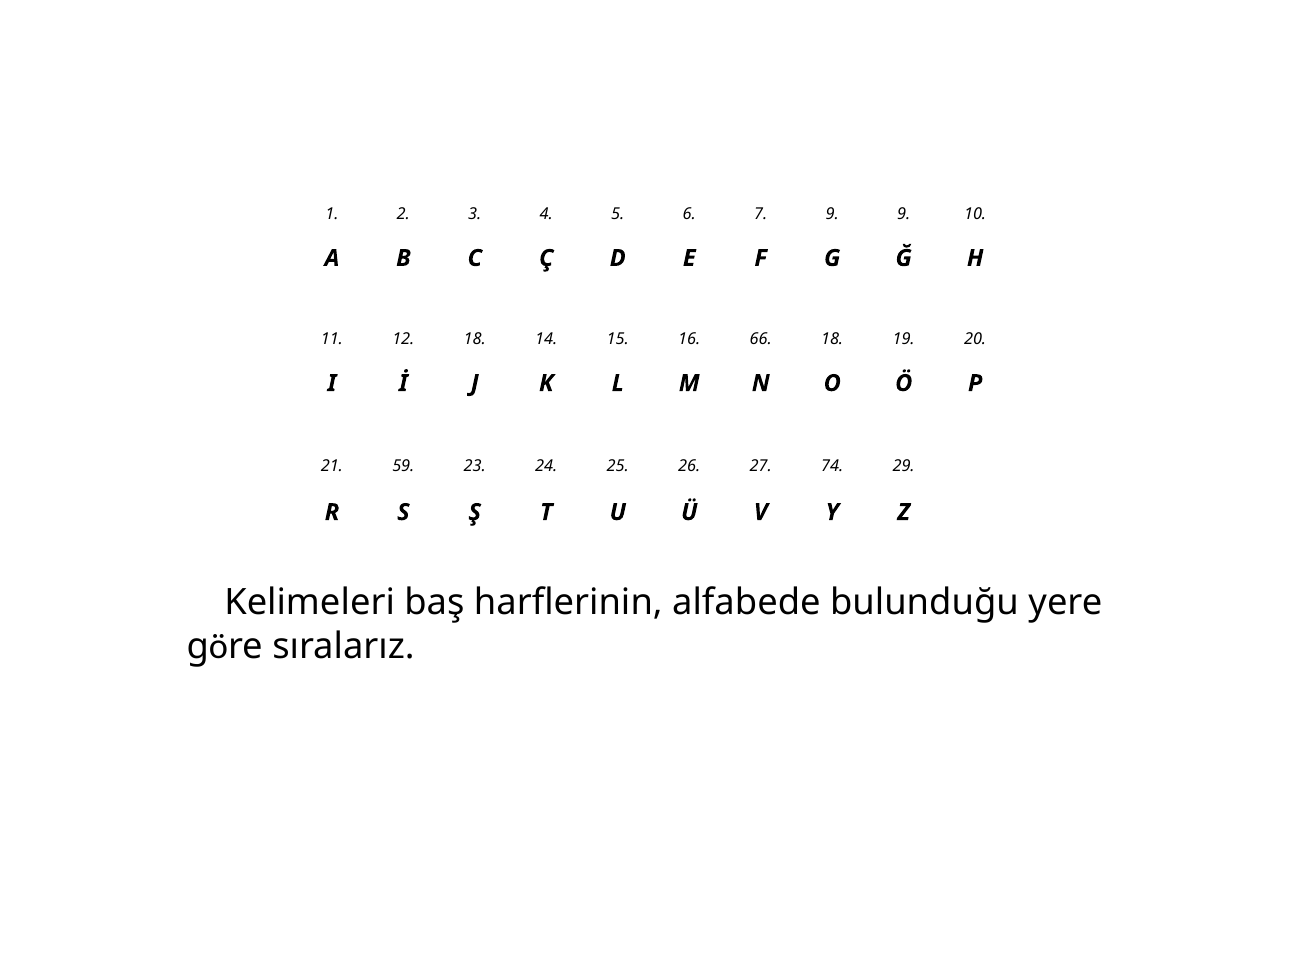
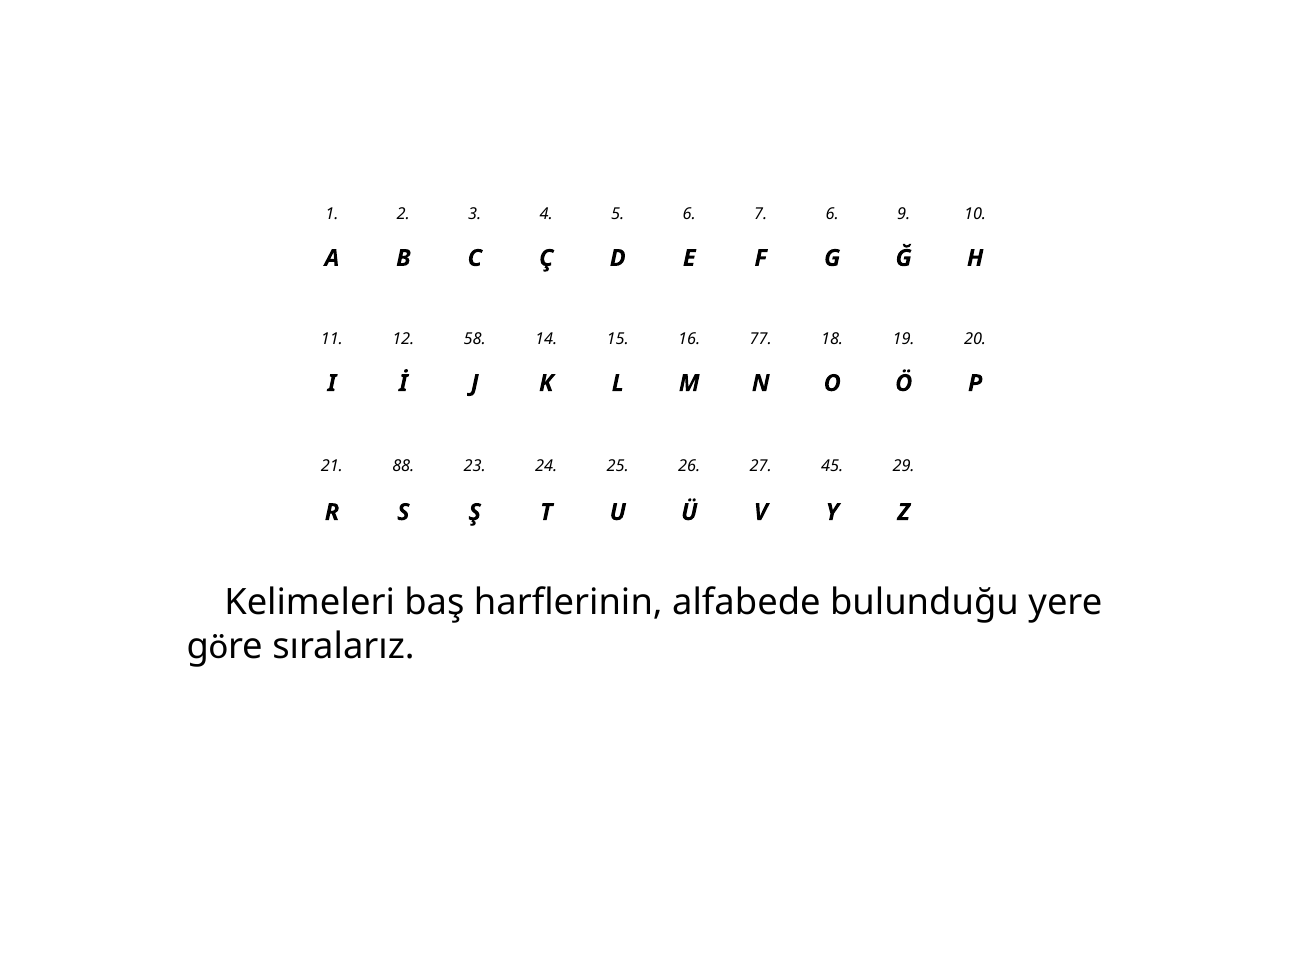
7 9: 9 -> 6
12 18: 18 -> 58
66: 66 -> 77
59: 59 -> 88
74: 74 -> 45
